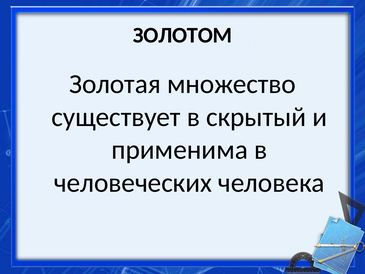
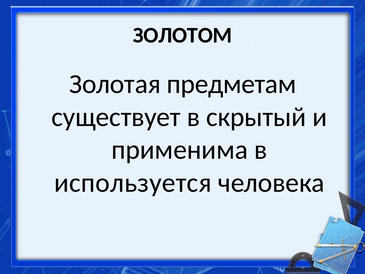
множество: множество -> предметам
человеческих: человеческих -> используется
